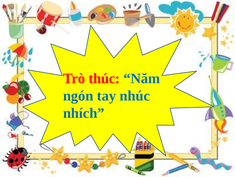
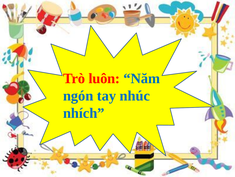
thúc: thúc -> luôn
